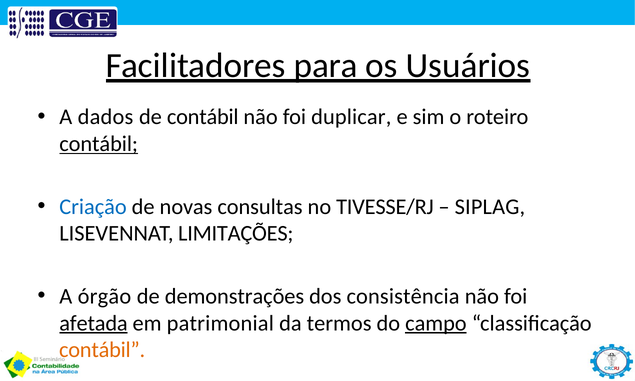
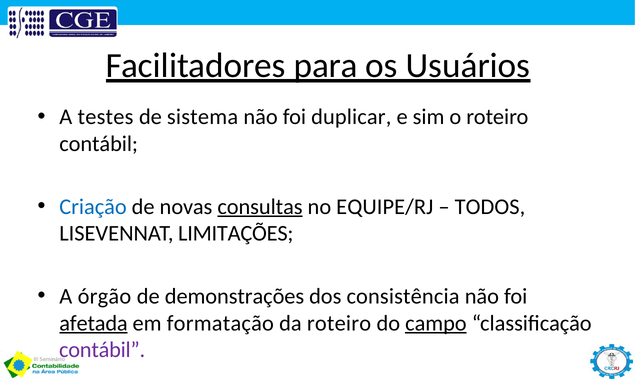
dados: dados -> testes
de contábil: contábil -> sistema
contábil at (99, 144) underline: present -> none
consultas underline: none -> present
TIVESSE/RJ: TIVESSE/RJ -> EQUIPE/RJ
SIPLAG: SIPLAG -> TODOS
patrimonial: patrimonial -> formatação
da termos: termos -> roteiro
contábil at (102, 350) colour: orange -> purple
